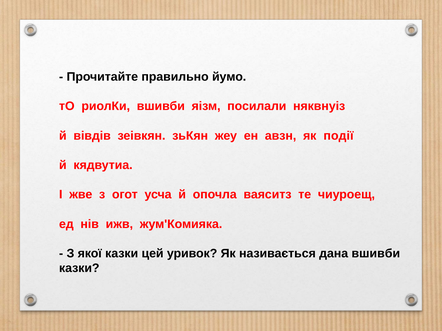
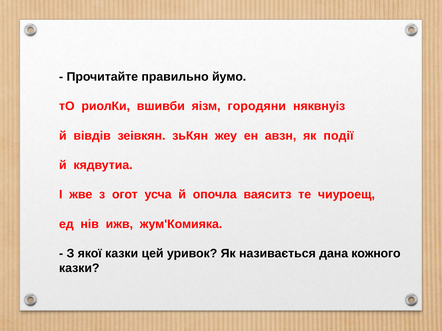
посилали: посилали -> городяни
дана вшивби: вшивби -> кожного
